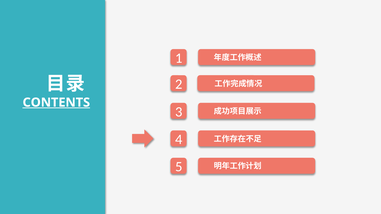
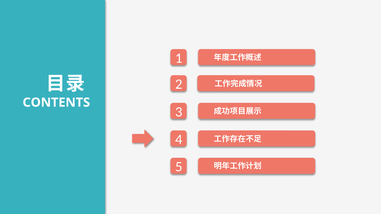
CONTENTS underline: present -> none
